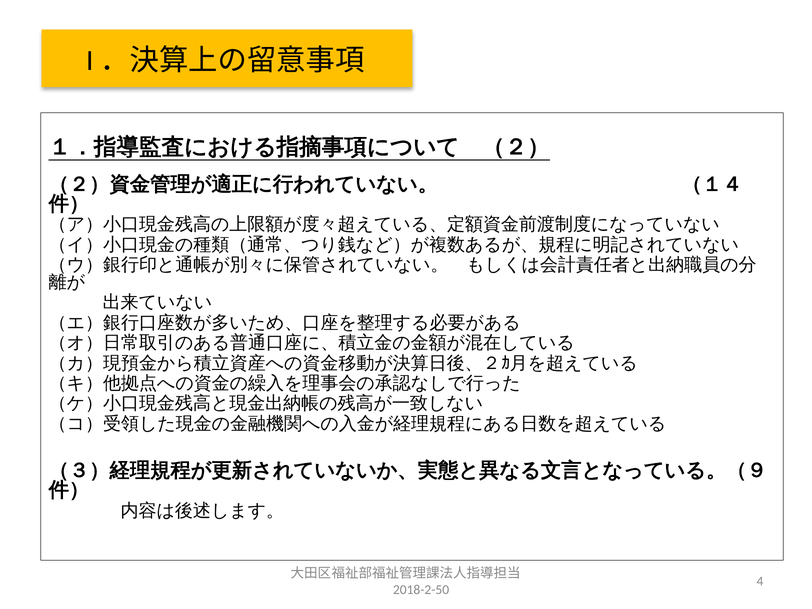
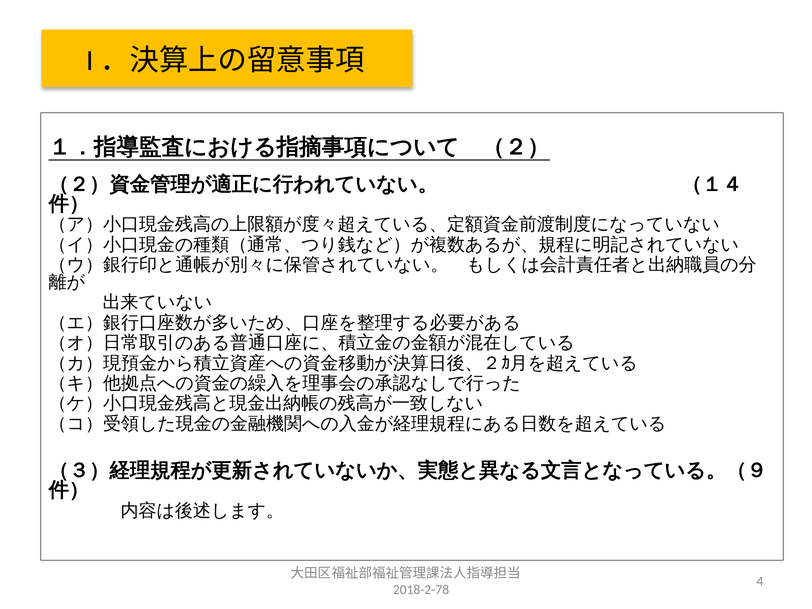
2018-2-50: 2018-2-50 -> 2018-2-78
